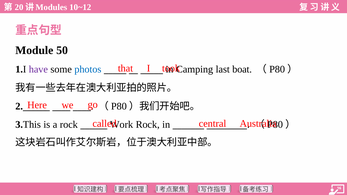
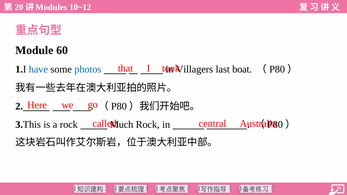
50: 50 -> 60
have colour: purple -> blue
Camping: Camping -> Villagers
Work: Work -> Much
